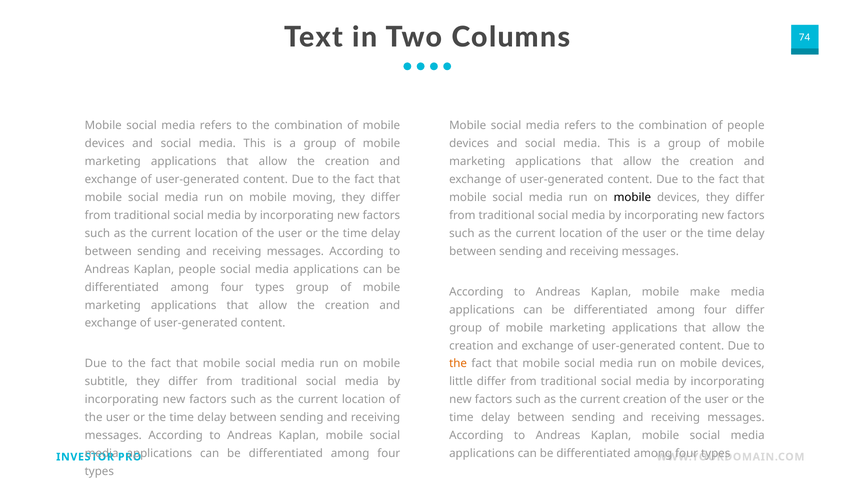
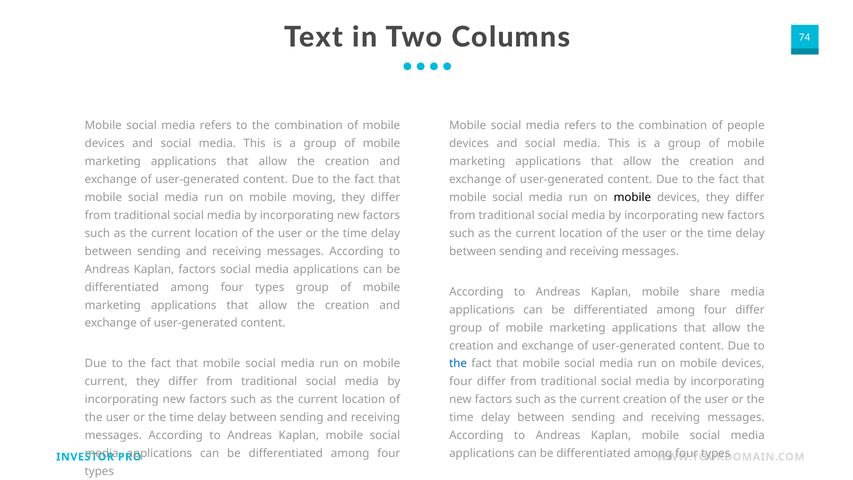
Kaplan people: people -> factors
make: make -> share
the at (458, 364) colour: orange -> blue
subtitle at (106, 382): subtitle -> current
little at (461, 382): little -> four
